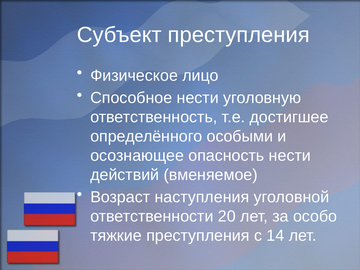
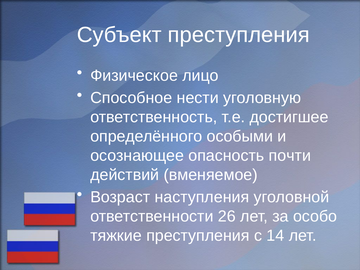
опасность нести: нести -> почти
20: 20 -> 26
